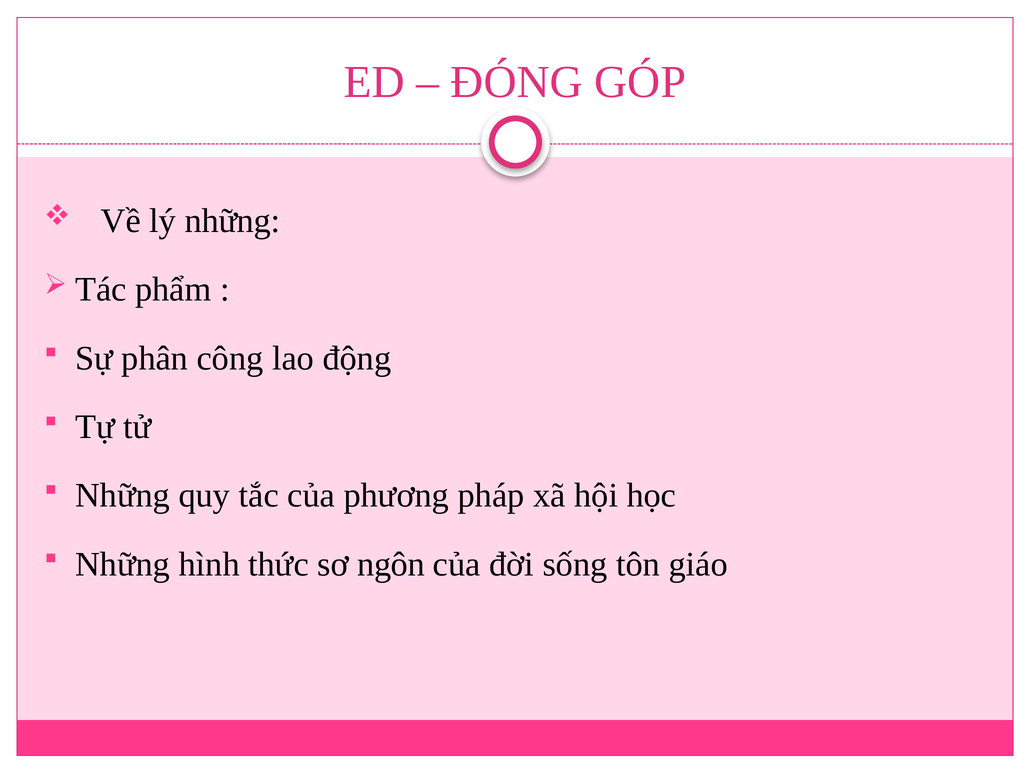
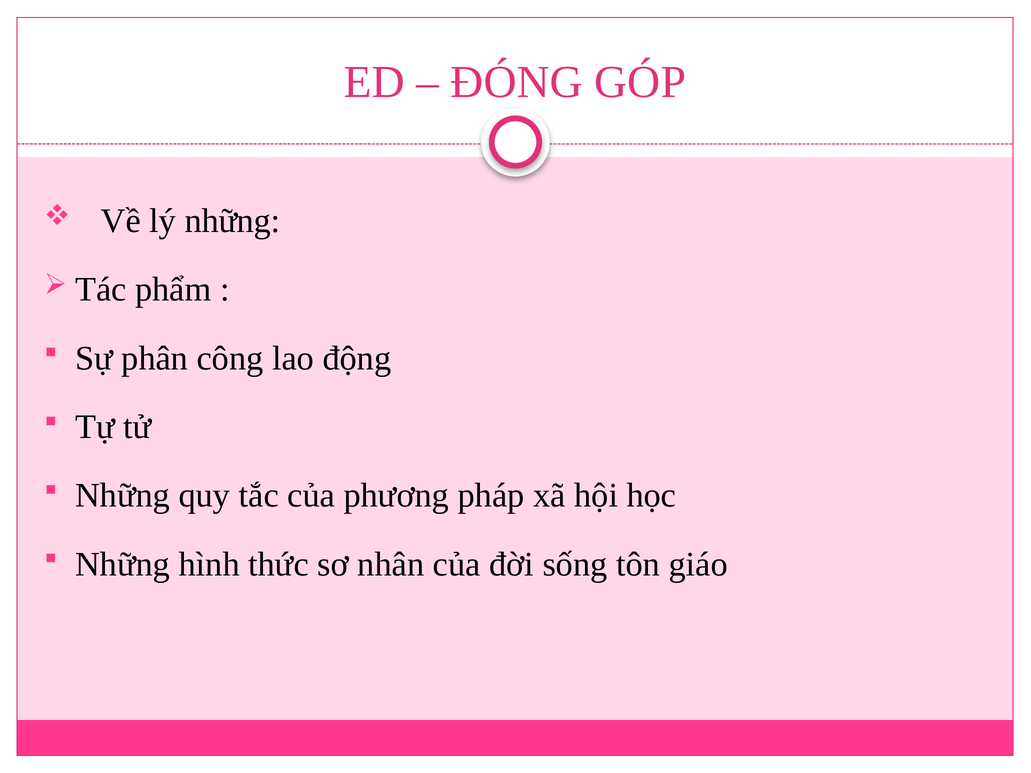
ngôn: ngôn -> nhân
